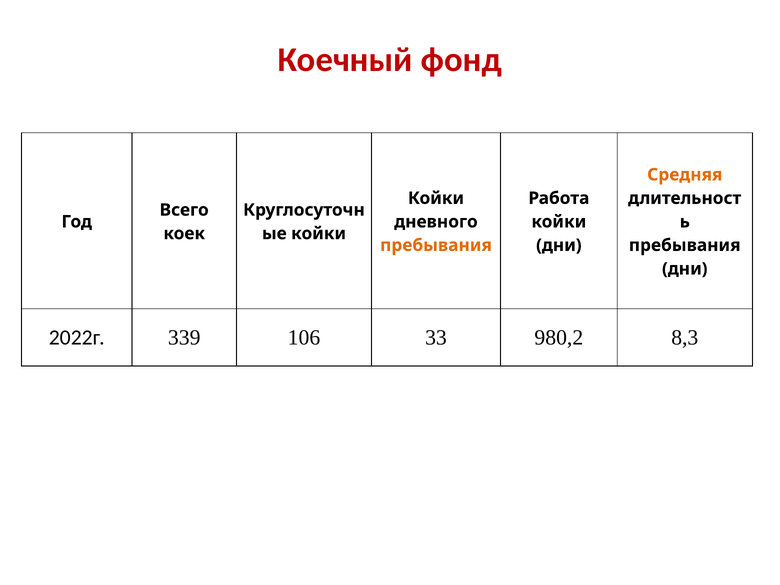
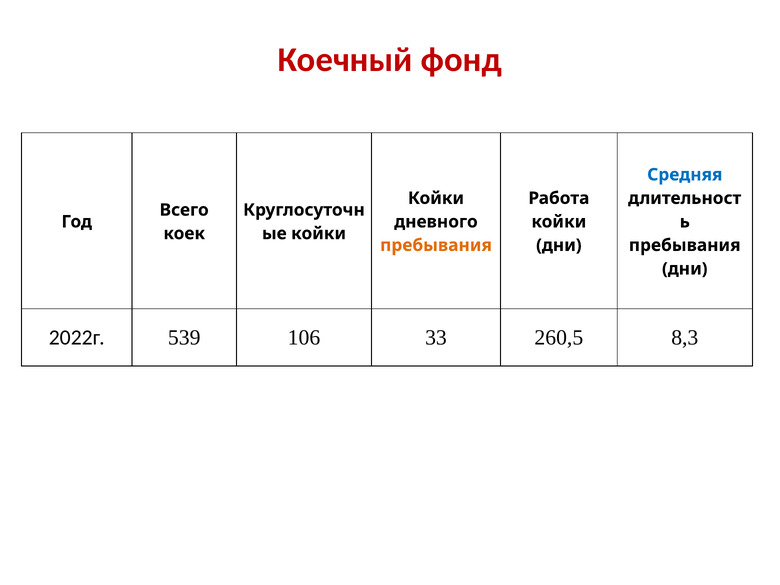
Средняя colour: orange -> blue
339: 339 -> 539
980,2: 980,2 -> 260,5
